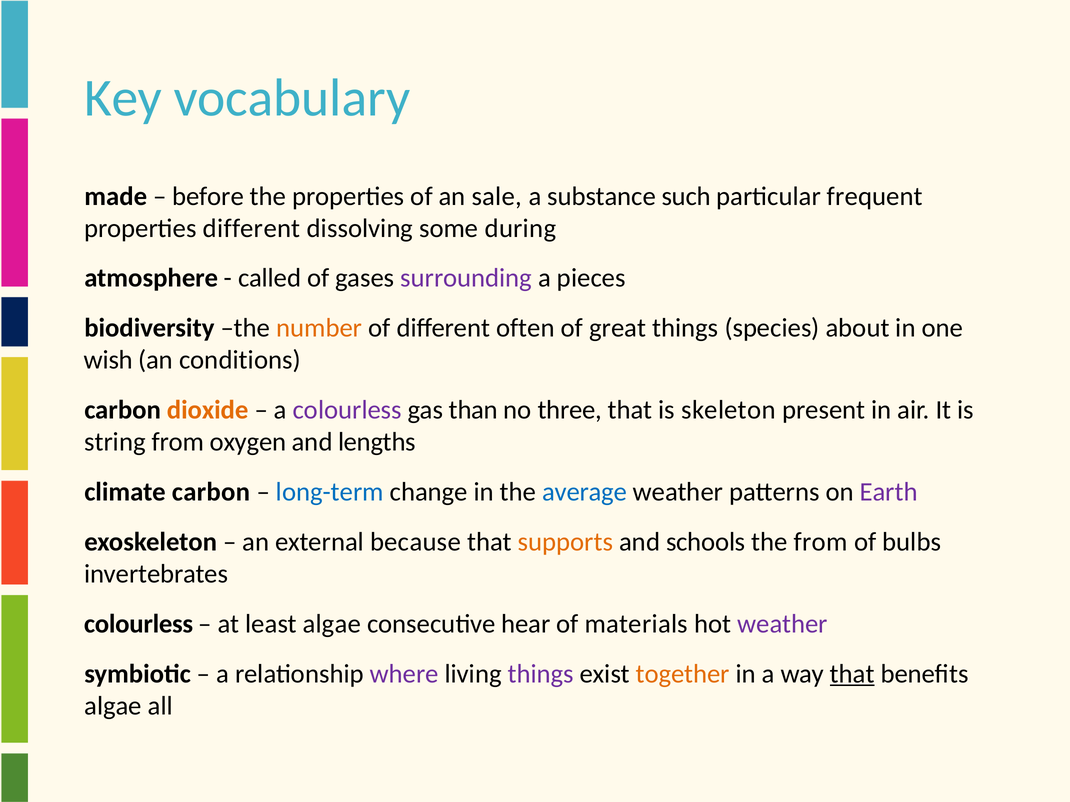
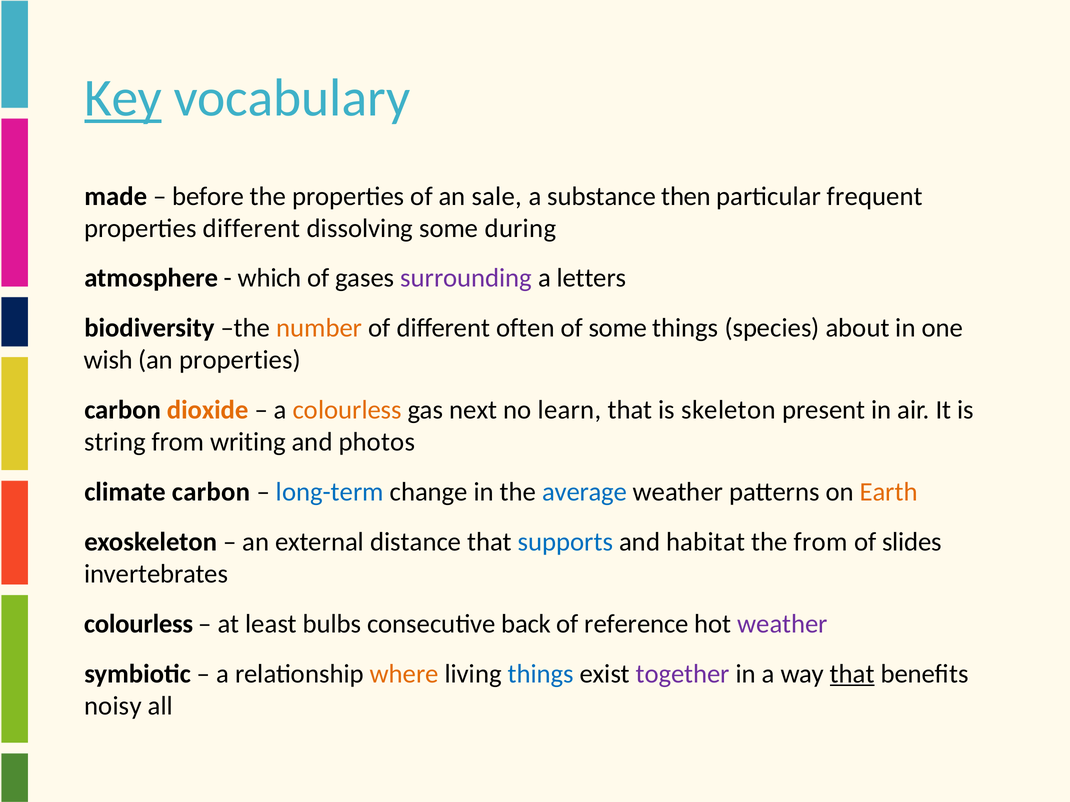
Key underline: none -> present
such: such -> then
called: called -> which
pieces: pieces -> letters
of great: great -> some
an conditions: conditions -> properties
colourless at (347, 410) colour: purple -> orange
than: than -> next
three: three -> learn
oxygen: oxygen -> writing
lengths: lengths -> photos
Earth colour: purple -> orange
because: because -> distance
supports colour: orange -> blue
schools: schools -> habitat
bulbs: bulbs -> slides
least algae: algae -> bulbs
hear: hear -> back
materials: materials -> reference
where colour: purple -> orange
things at (541, 674) colour: purple -> blue
together colour: orange -> purple
algae at (113, 706): algae -> noisy
